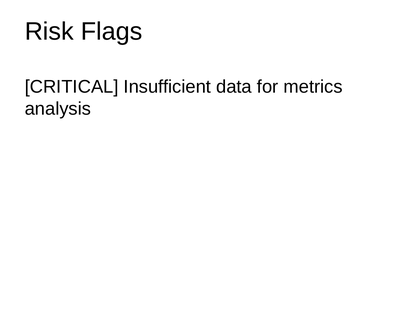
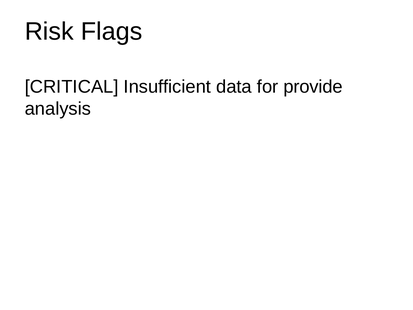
metrics: metrics -> provide
